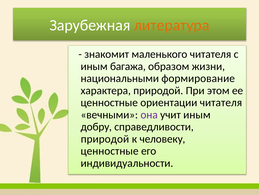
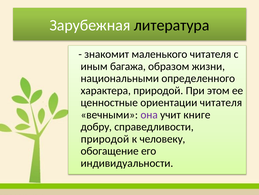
литература colour: orange -> black
формирование: формирование -> определенного
учит иным: иным -> книге
ценностные at (110, 151): ценностные -> обогащение
